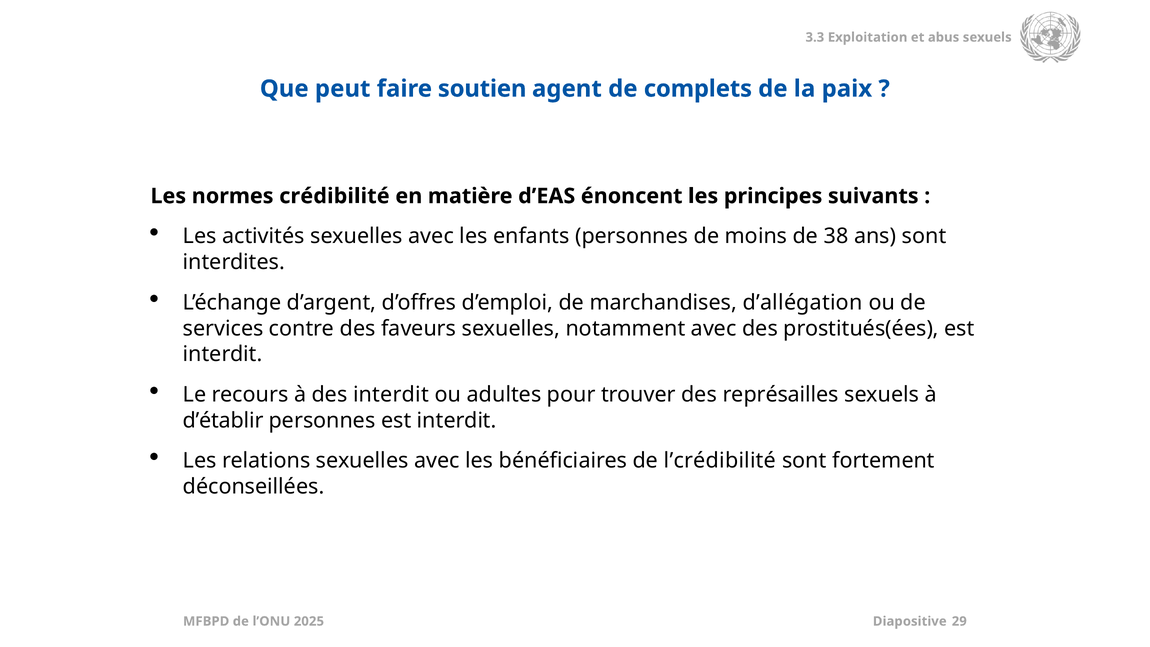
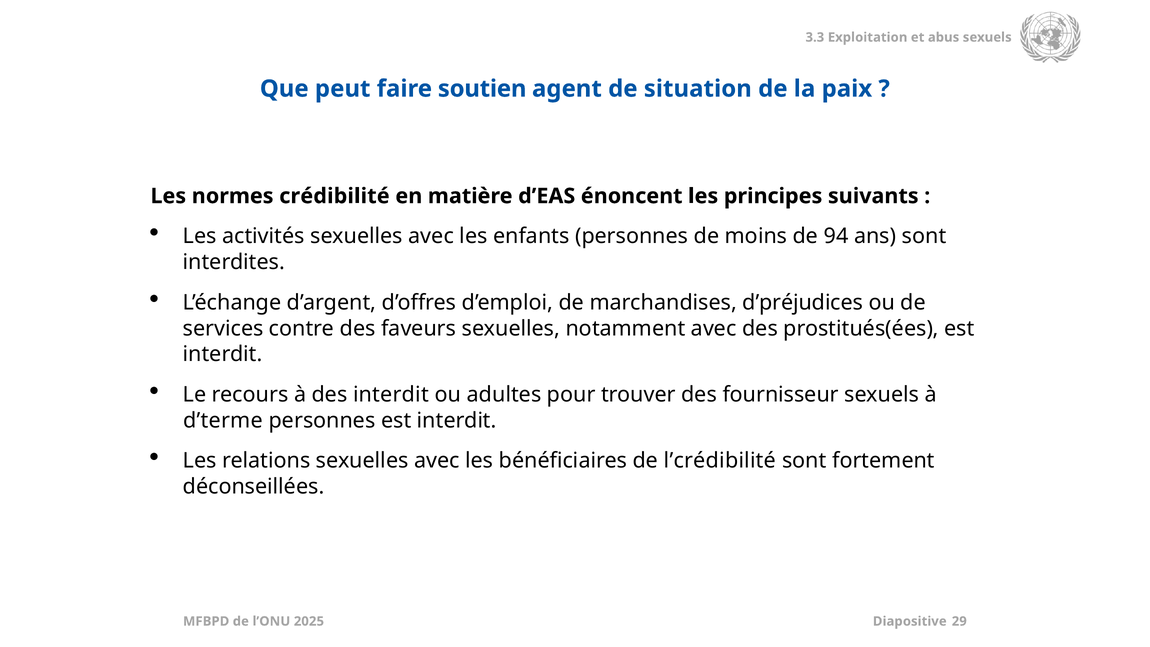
complets: complets -> situation
38: 38 -> 94
d’allégation: d’allégation -> d’préjudices
représailles: représailles -> fournisseur
d’établir: d’établir -> d’terme
